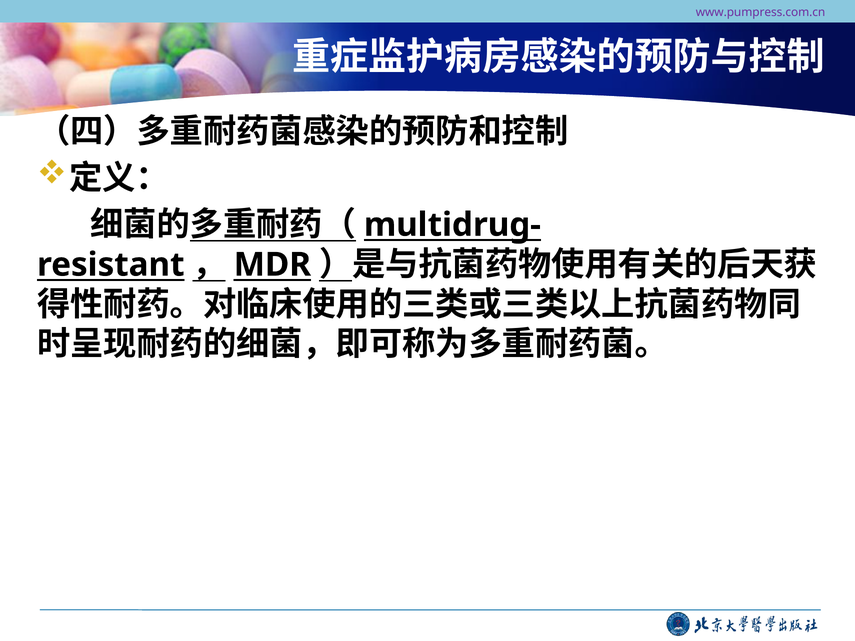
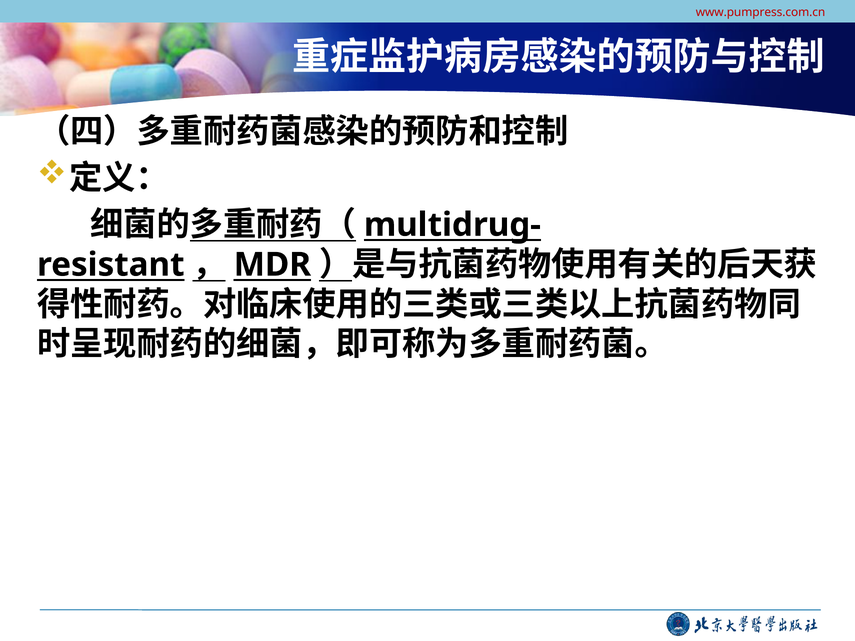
www.pumpress.com.cn colour: purple -> red
